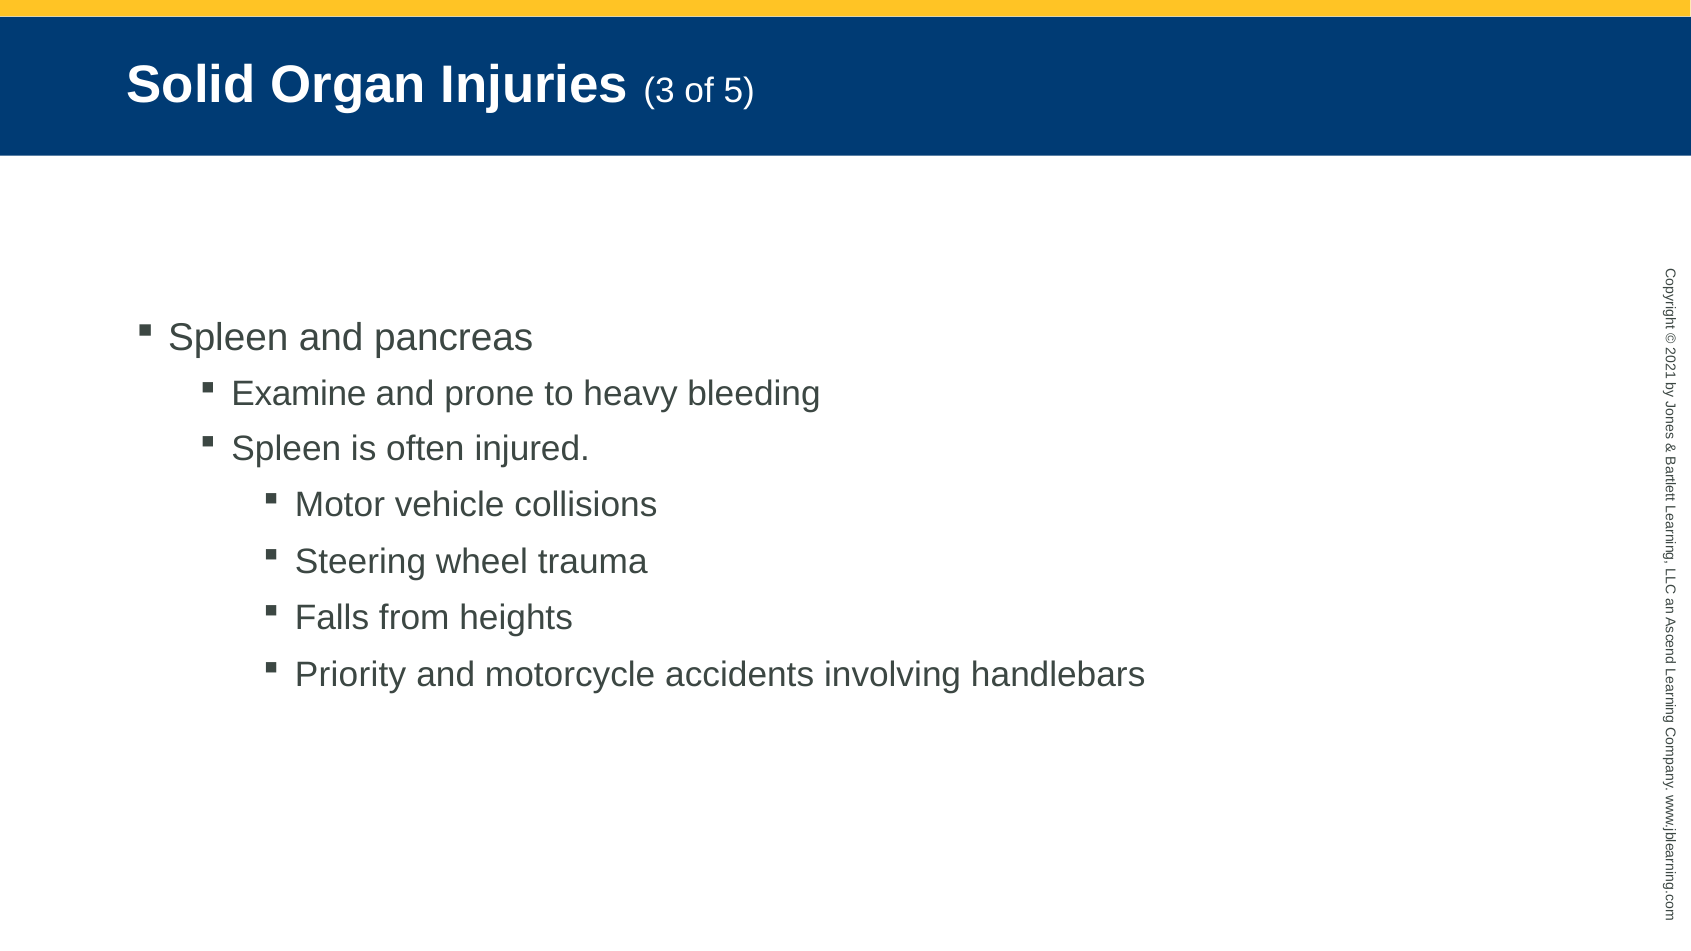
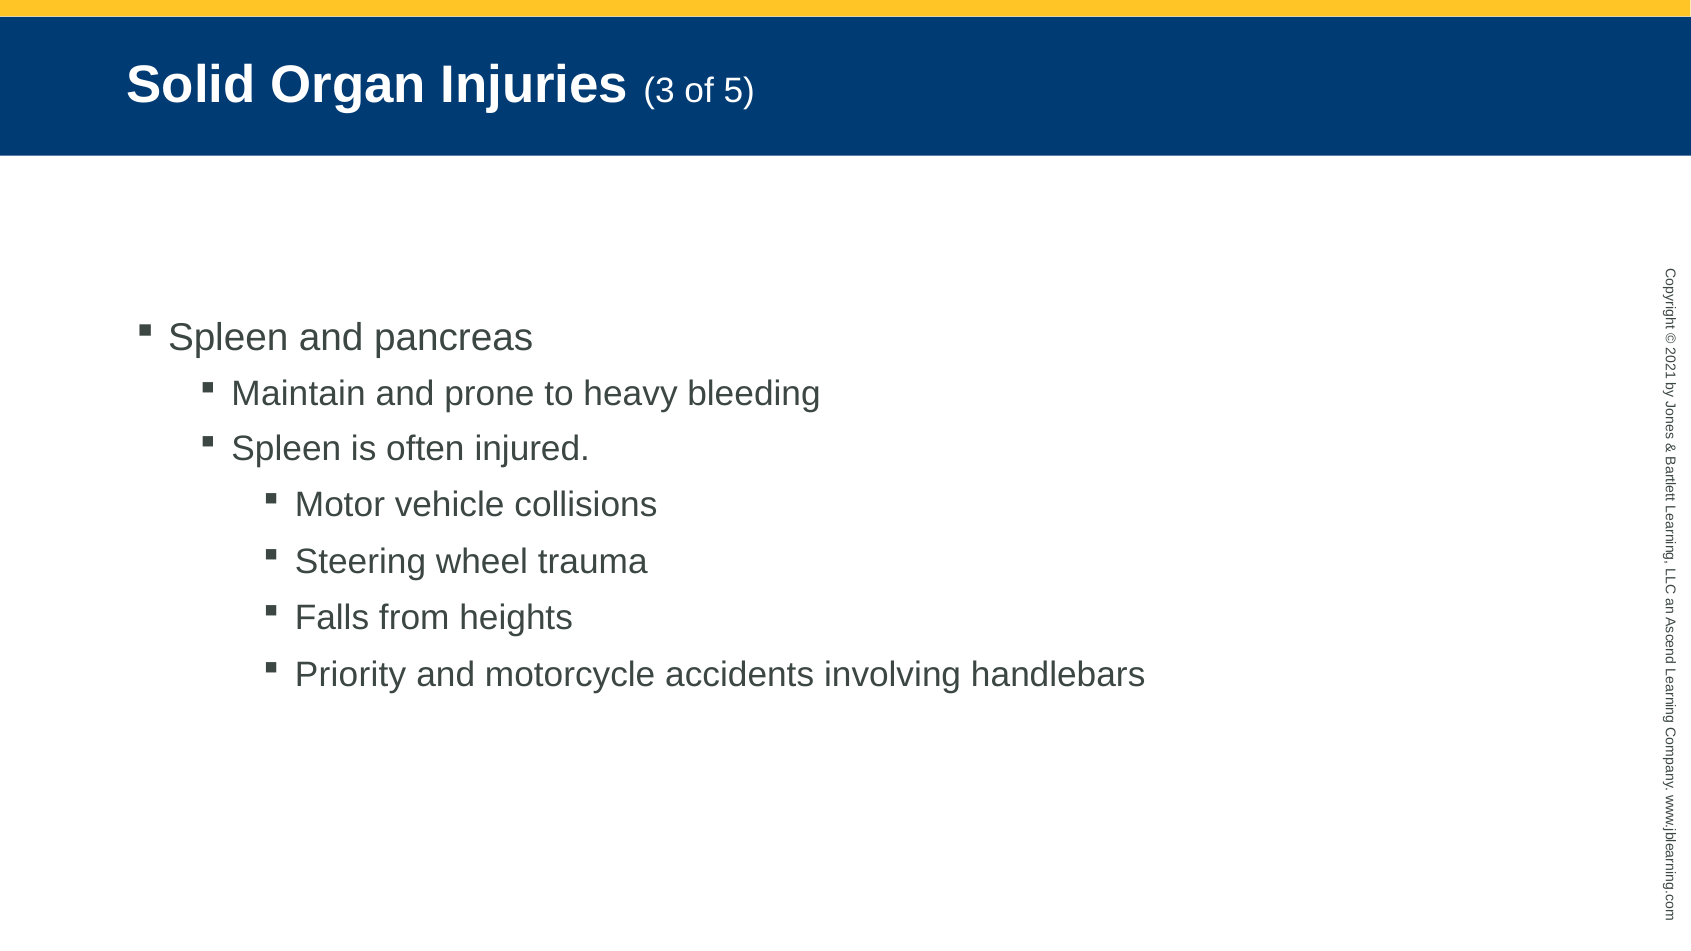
Examine: Examine -> Maintain
